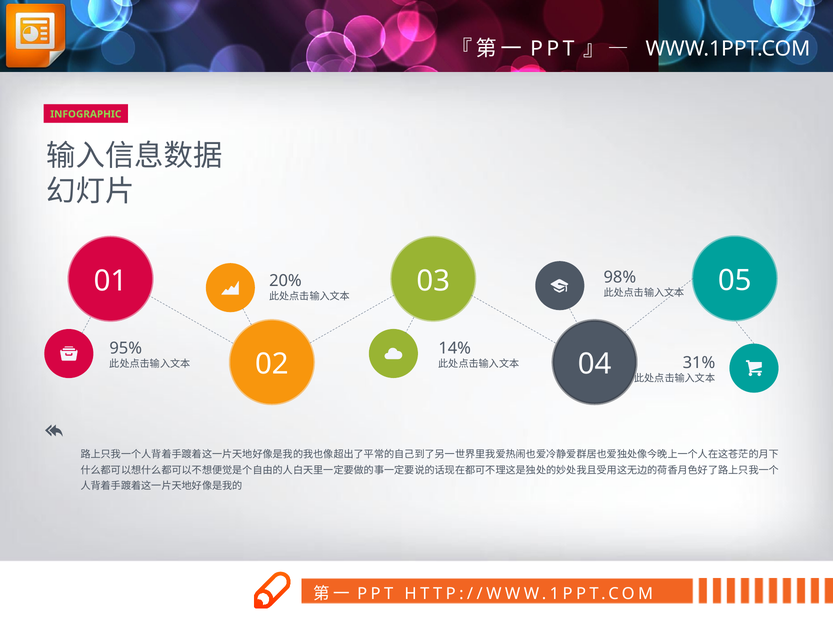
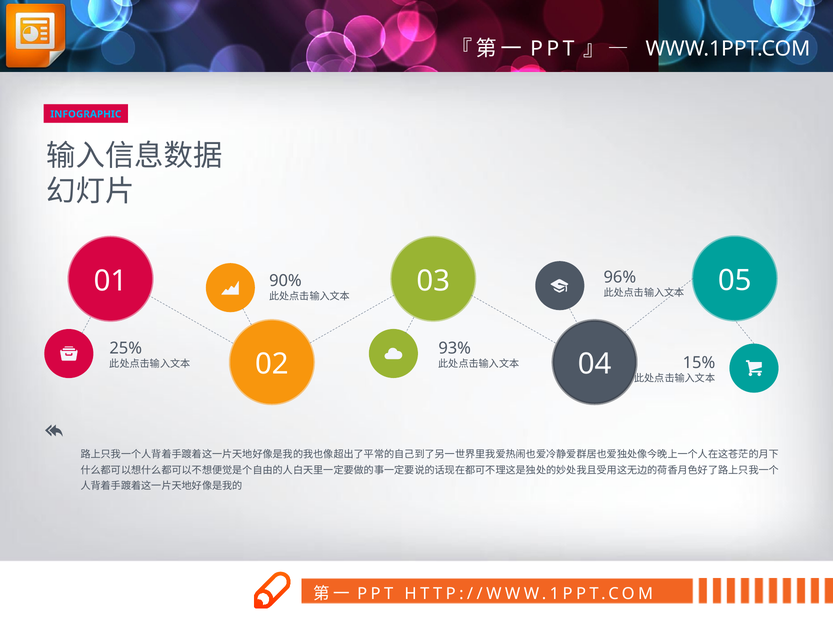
INFOGRAPHIC colour: light green -> light blue
98%: 98% -> 96%
20%: 20% -> 90%
95%: 95% -> 25%
14%: 14% -> 93%
31%: 31% -> 15%
